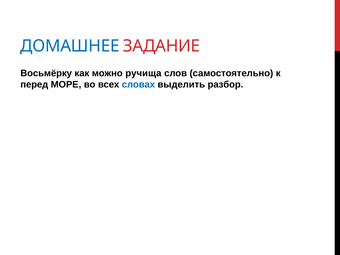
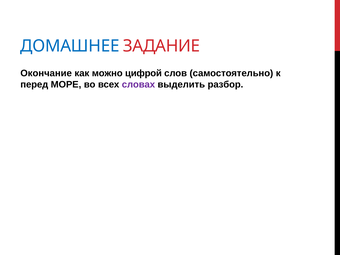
Восьмёрку: Восьмёрку -> Окончание
ручища: ручища -> цифрой
словах colour: blue -> purple
